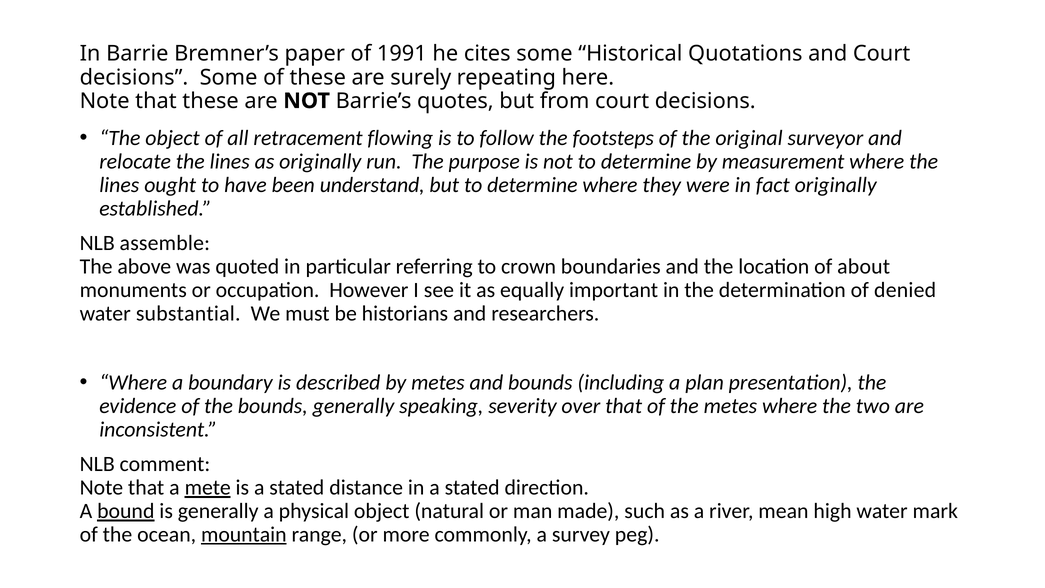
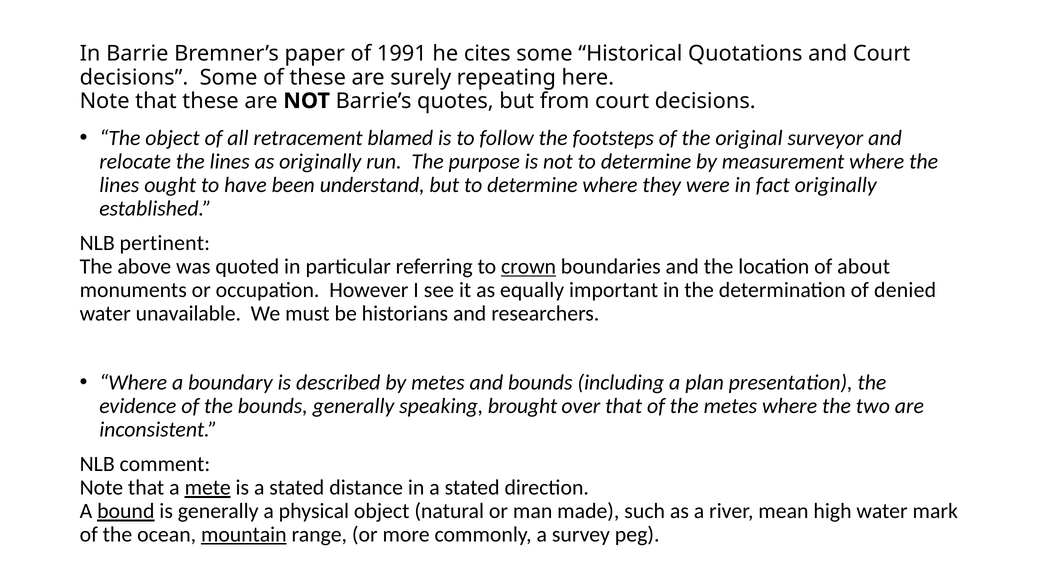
flowing: flowing -> blamed
assemble: assemble -> pertinent
crown underline: none -> present
substantial: substantial -> unavailable
severity: severity -> brought
